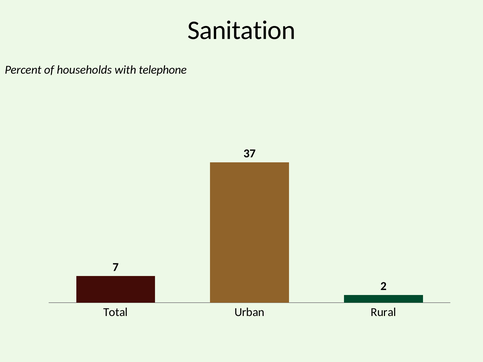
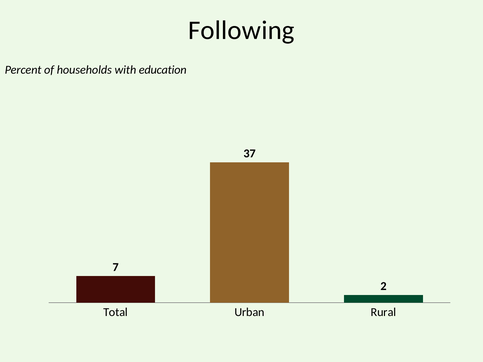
Sanitation: Sanitation -> Following
telephone: telephone -> education
